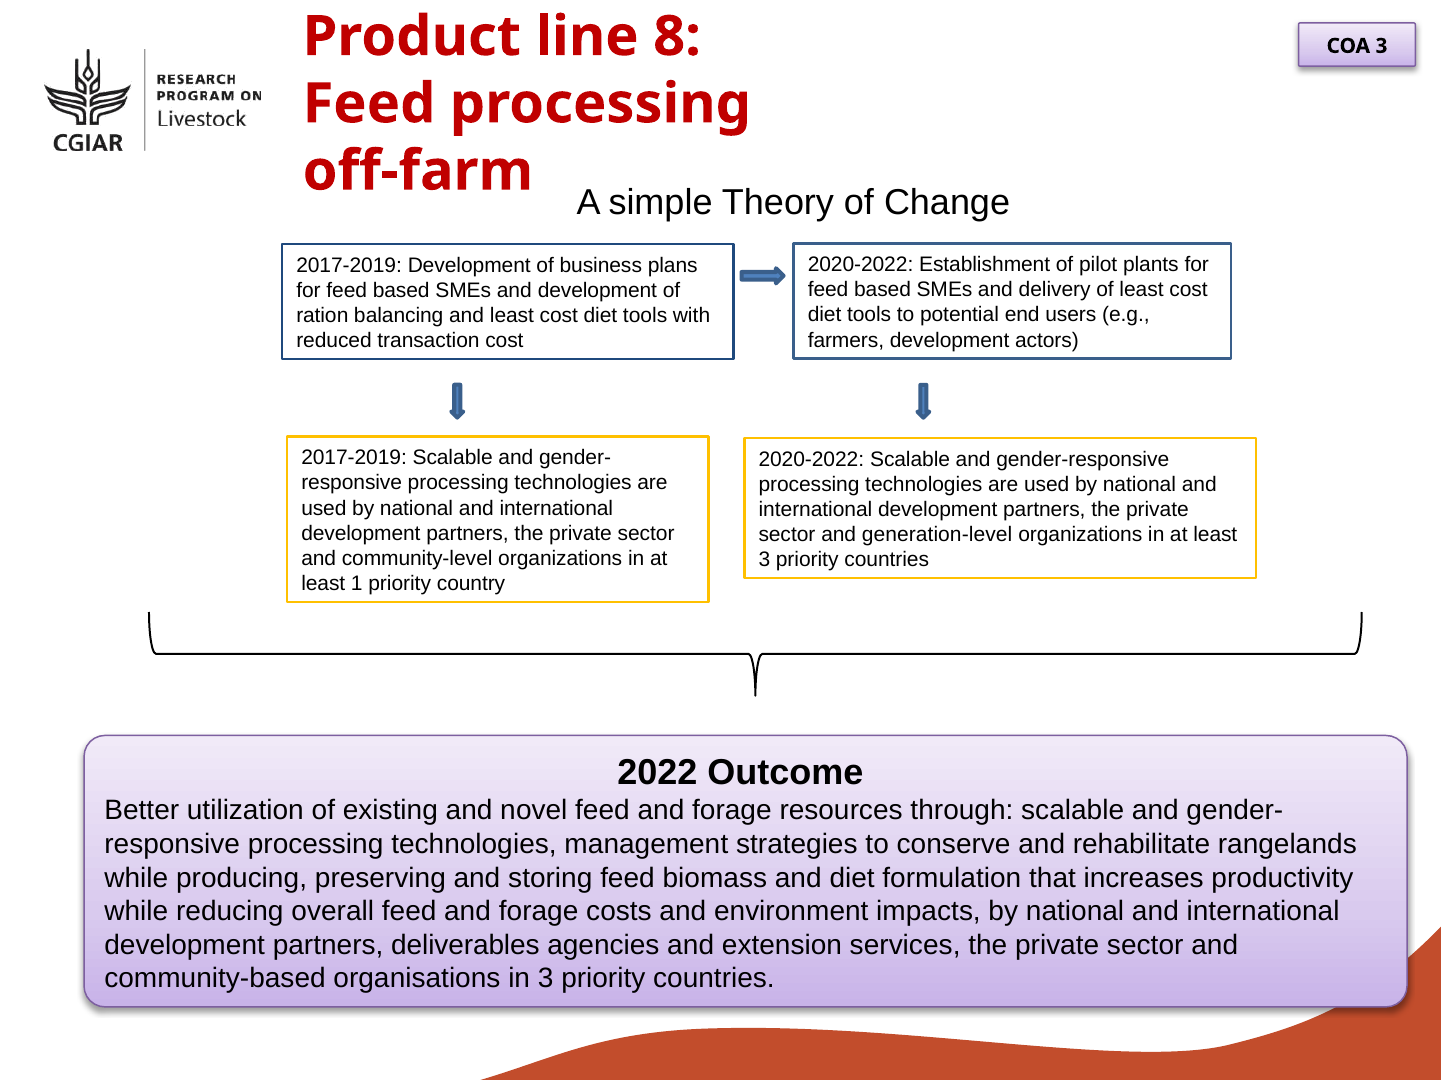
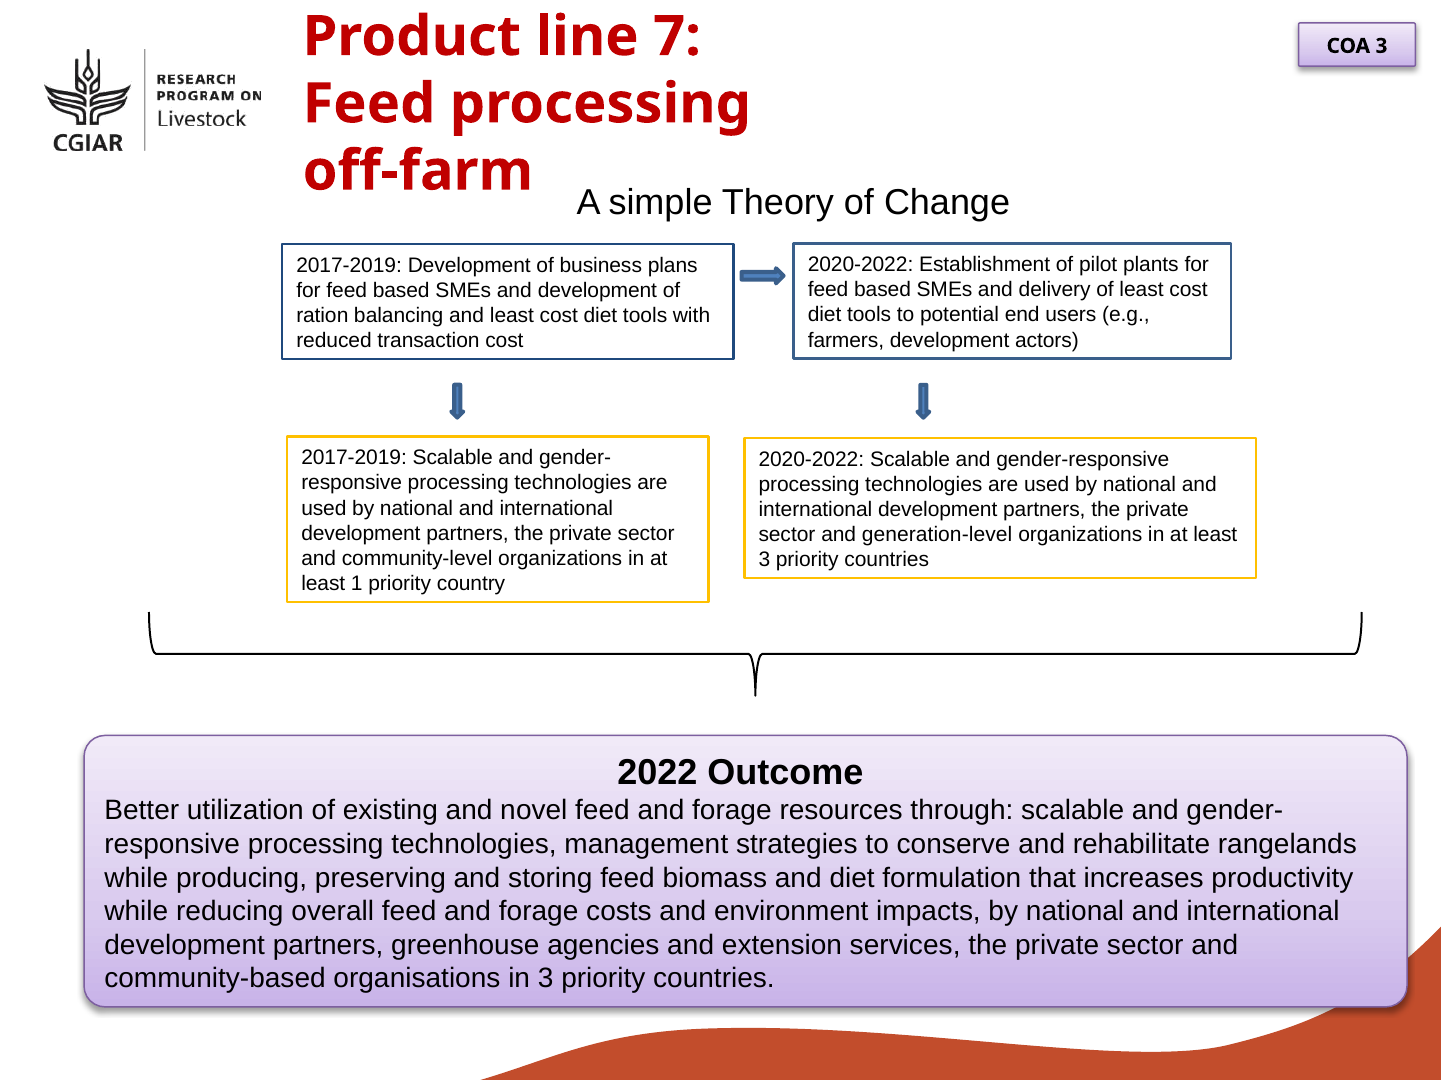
8: 8 -> 7
deliverables: deliverables -> greenhouse
